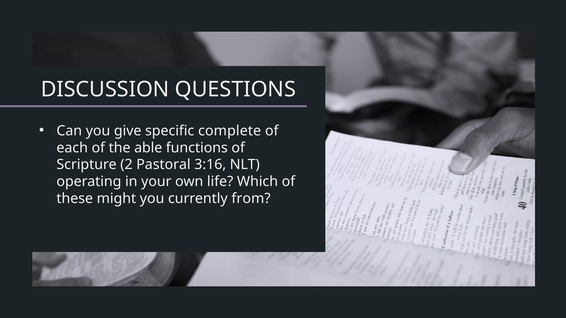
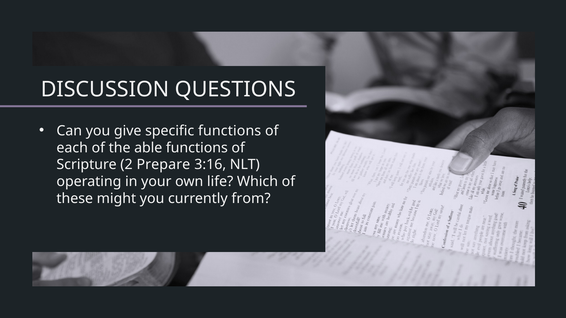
specific complete: complete -> functions
Pastoral: Pastoral -> Prepare
